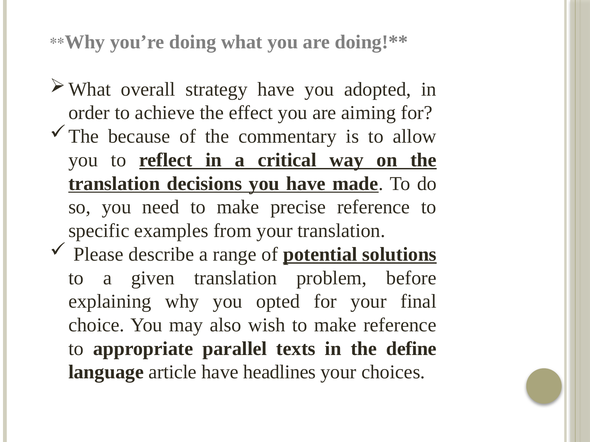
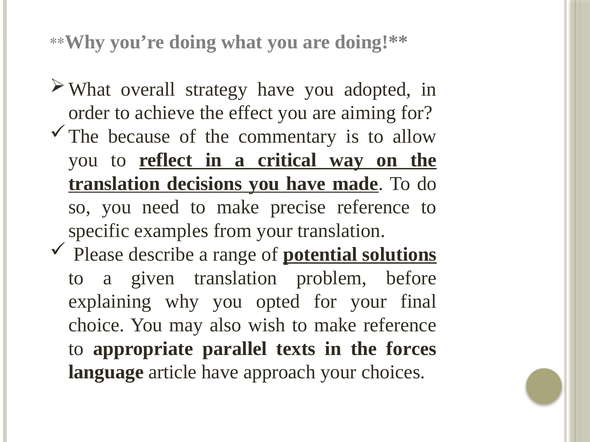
define: define -> forces
headlines: headlines -> approach
